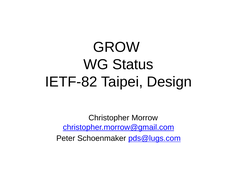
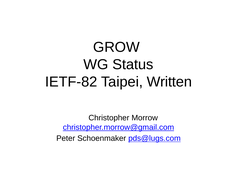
Design: Design -> Written
